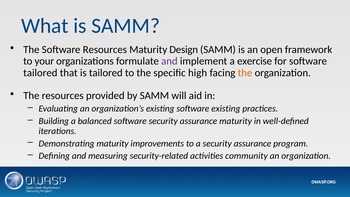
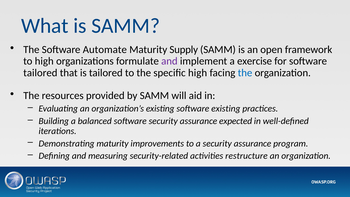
Software Resources: Resources -> Automate
Design: Design -> Supply
to your: your -> high
the at (245, 73) colour: orange -> blue
assurance maturity: maturity -> expected
community: community -> restructure
